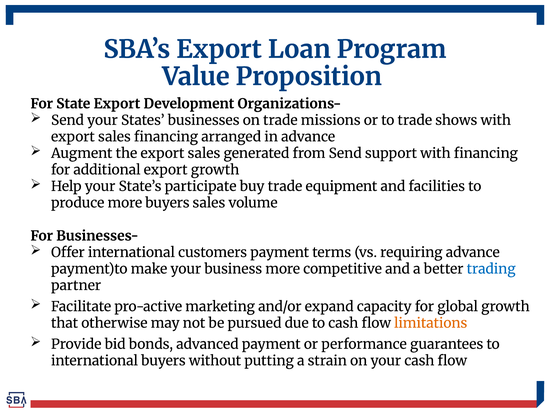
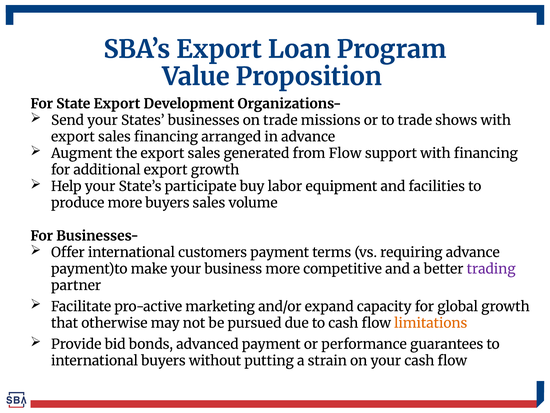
from Send: Send -> Flow
buy trade: trade -> labor
trading colour: blue -> purple
